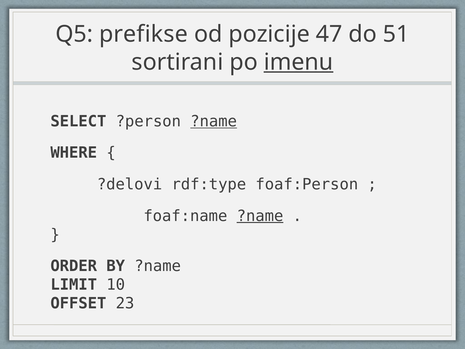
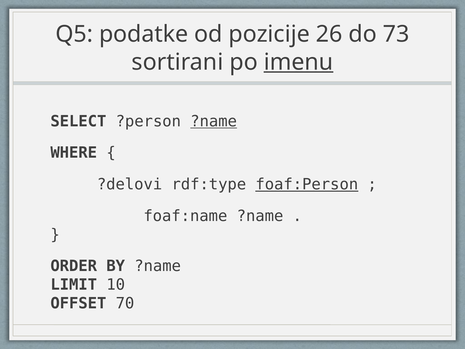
prefikse: prefikse -> podatke
47: 47 -> 26
51: 51 -> 73
foaf:Person underline: none -> present
?name at (260, 216) underline: present -> none
23: 23 -> 70
